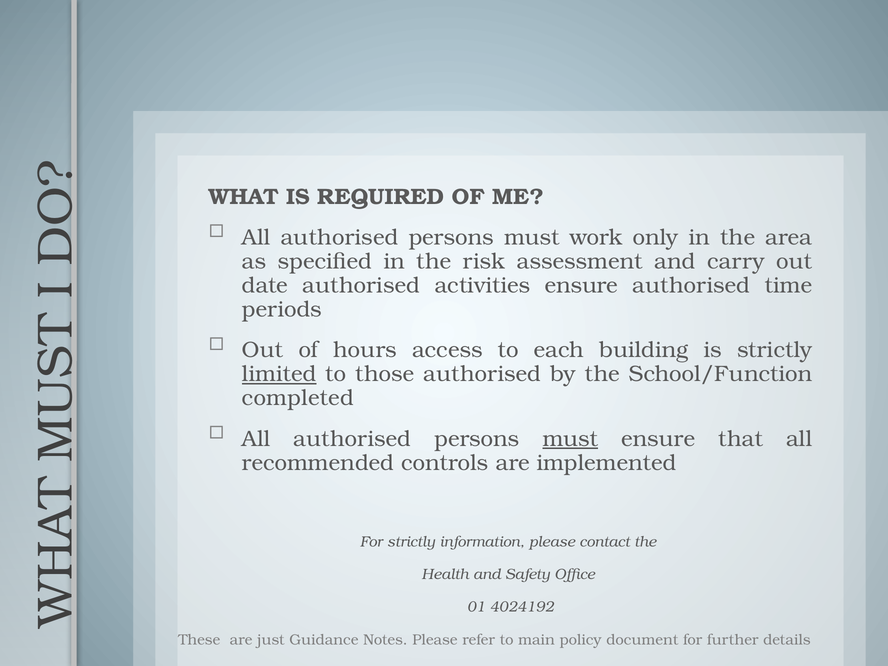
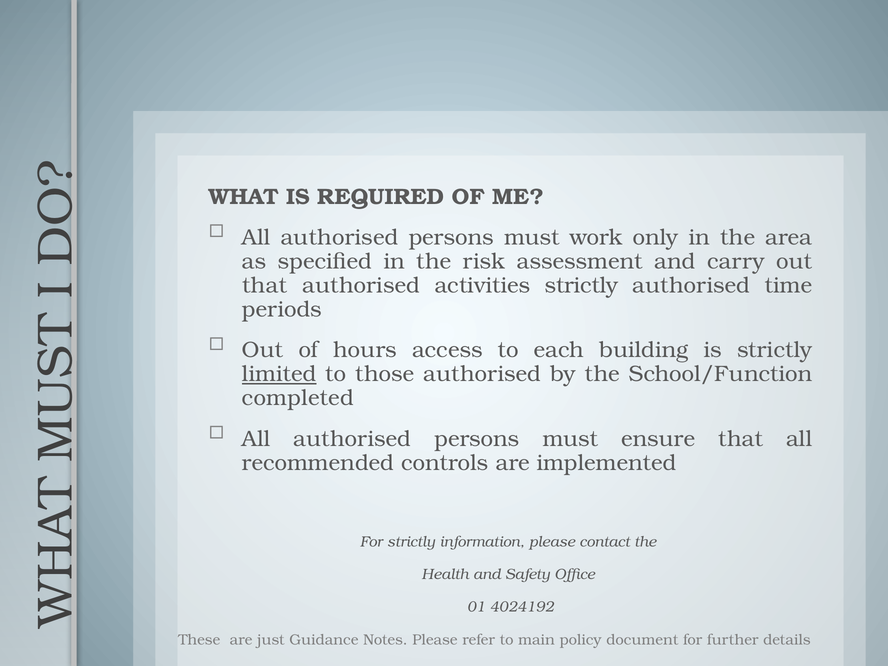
date at (265, 286): date -> that
activities ensure: ensure -> strictly
must at (570, 439) underline: present -> none
